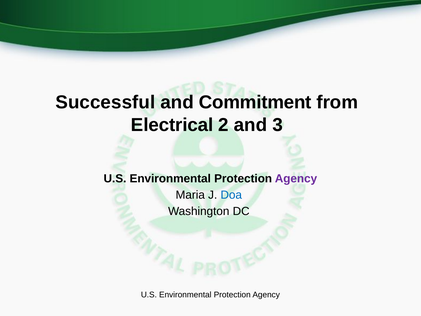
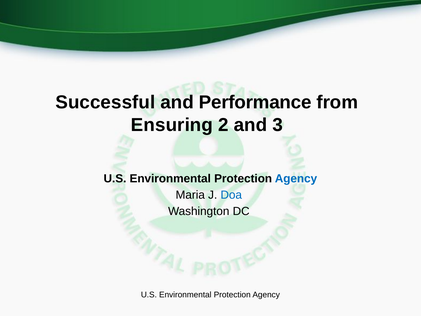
Commitment: Commitment -> Performance
Electrical: Electrical -> Ensuring
Agency at (296, 178) colour: purple -> blue
